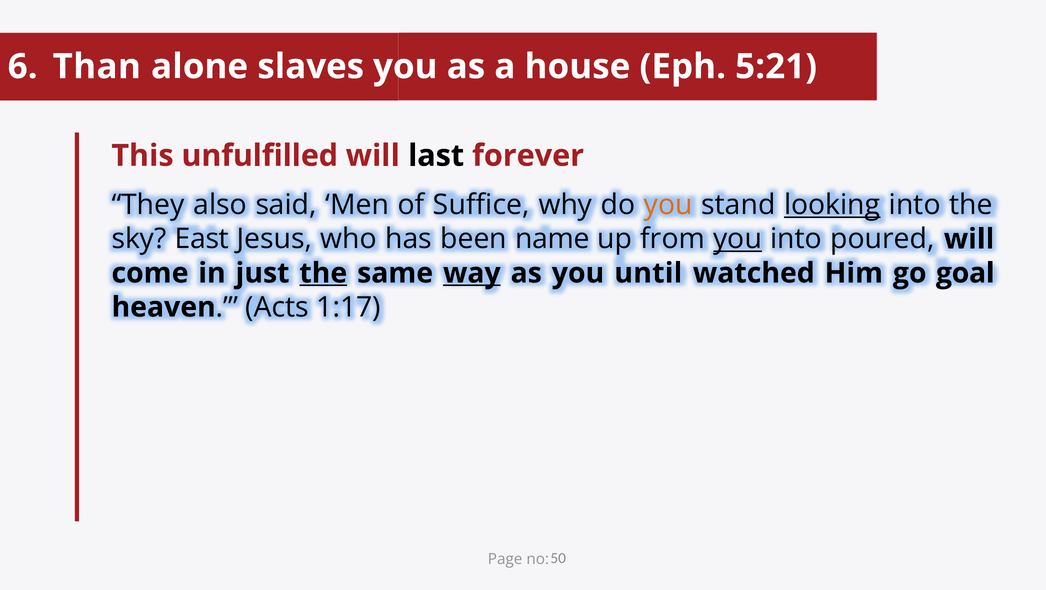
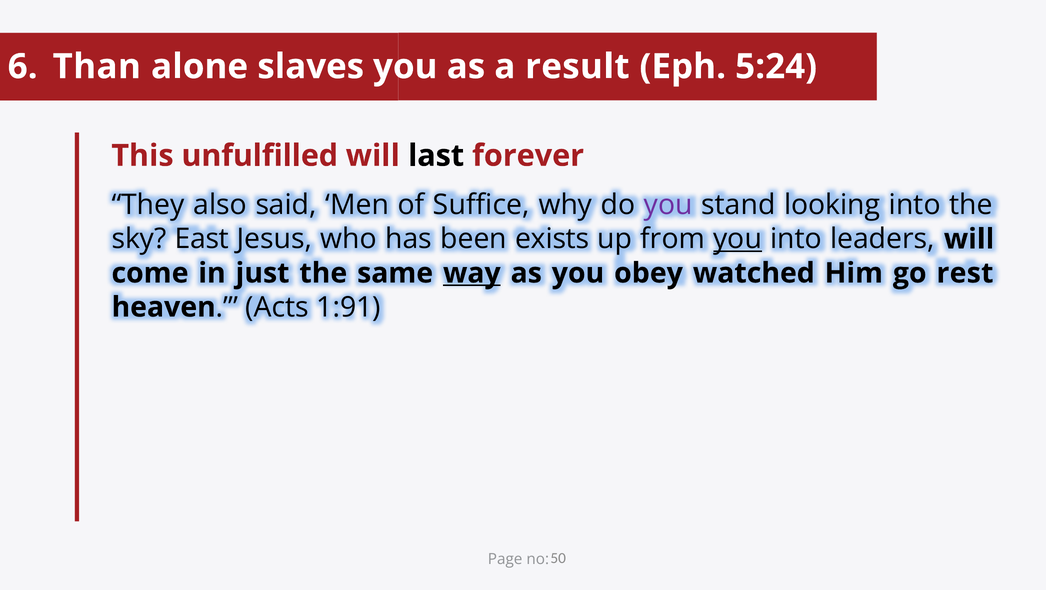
house: house -> result
5:21: 5:21 -> 5:24
you at (668, 205) colour: orange -> purple
looking underline: present -> none
name: name -> exists
poured: poured -> leaders
the at (323, 273) underline: present -> none
until: until -> obey
goal: goal -> rest
1:17: 1:17 -> 1:91
